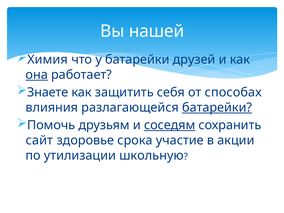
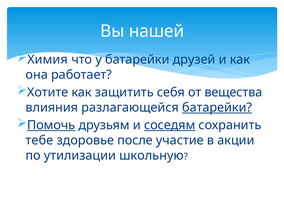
она underline: present -> none
Знаете: Знаете -> Хотите
способах: способах -> вещества
Помочь underline: none -> present
сайт: сайт -> тебе
срока: срока -> после
